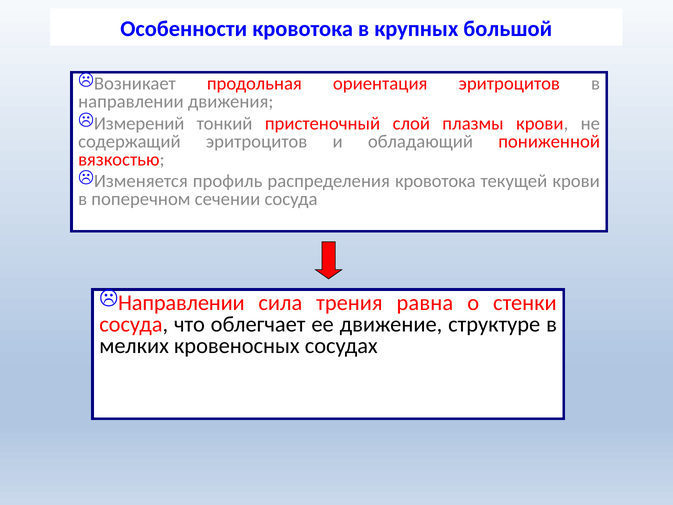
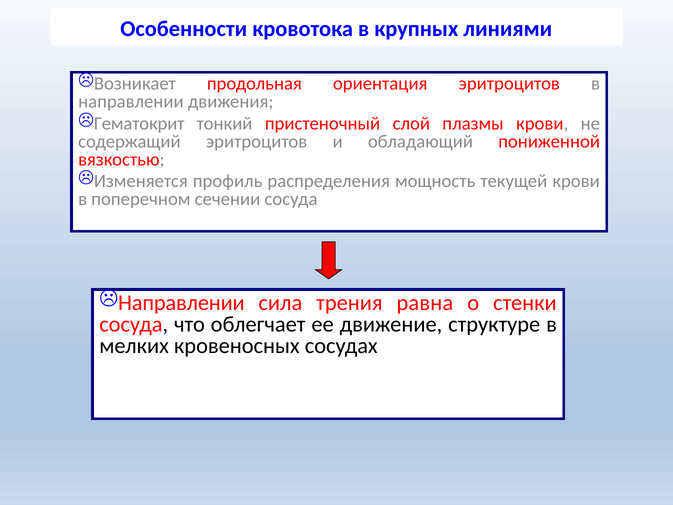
большой: большой -> линиями
Измерений: Измерений -> Гематокрит
распределения кровотока: кровотока -> мощность
